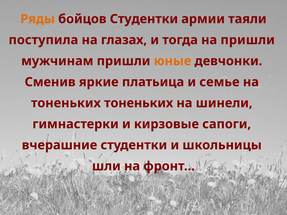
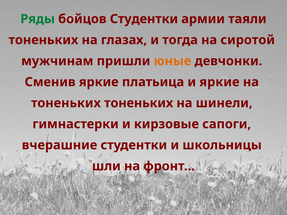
Ряды colour: orange -> green
поступила at (43, 40): поступила -> тоненьких
на пришли: пришли -> сиротой
и семье: семье -> яркие
